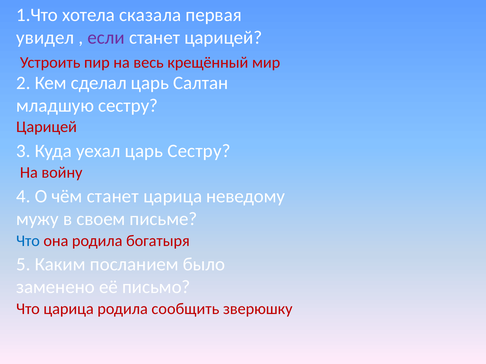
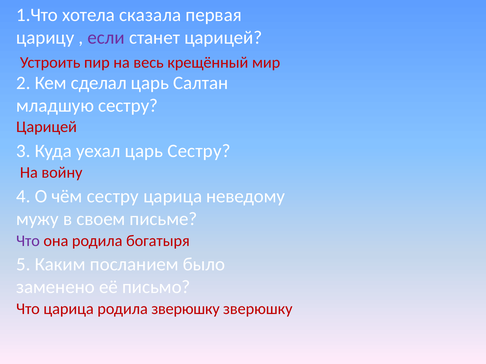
увидел: увидел -> царицу
чём станет: станет -> сестру
Что at (28, 241) colour: blue -> purple
родила сообщить: сообщить -> зверюшку
